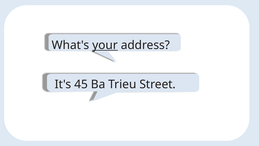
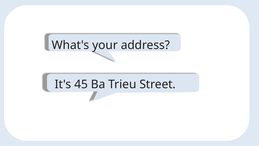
your underline: present -> none
